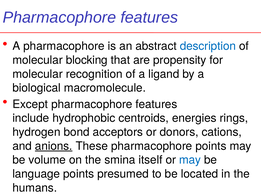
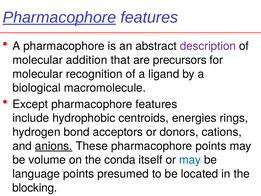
Pharmacophore at (59, 17) underline: none -> present
description colour: blue -> purple
blocking: blocking -> addition
propensity: propensity -> precursors
smina: smina -> conda
humans: humans -> blocking
